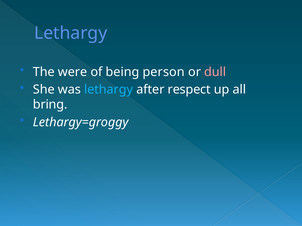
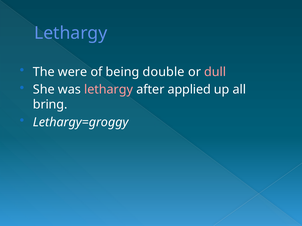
person: person -> double
lethargy at (109, 90) colour: light blue -> pink
respect: respect -> applied
